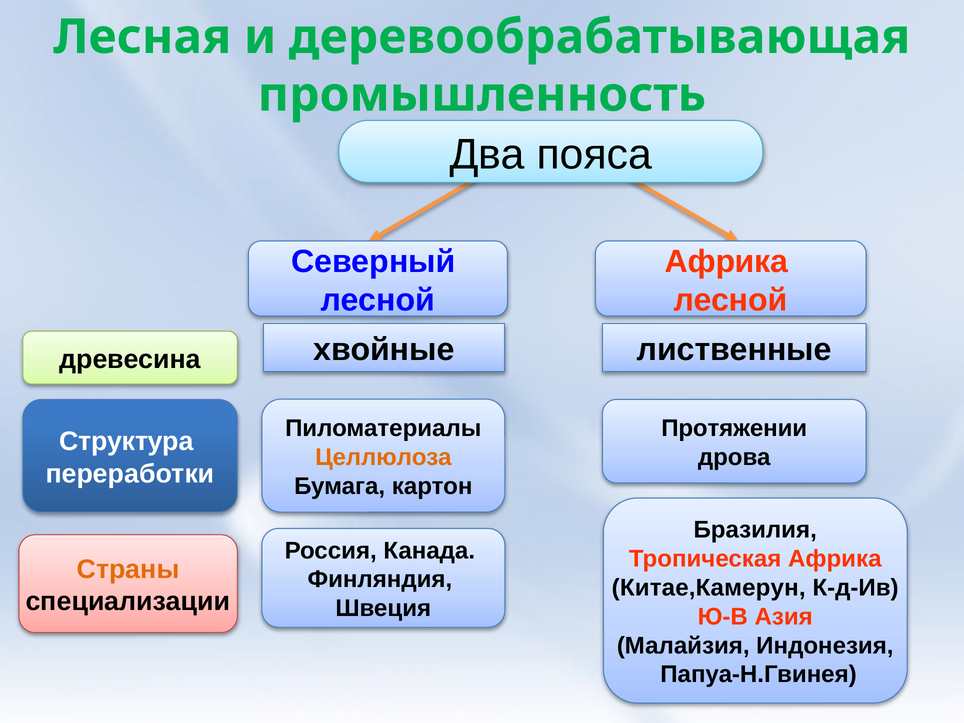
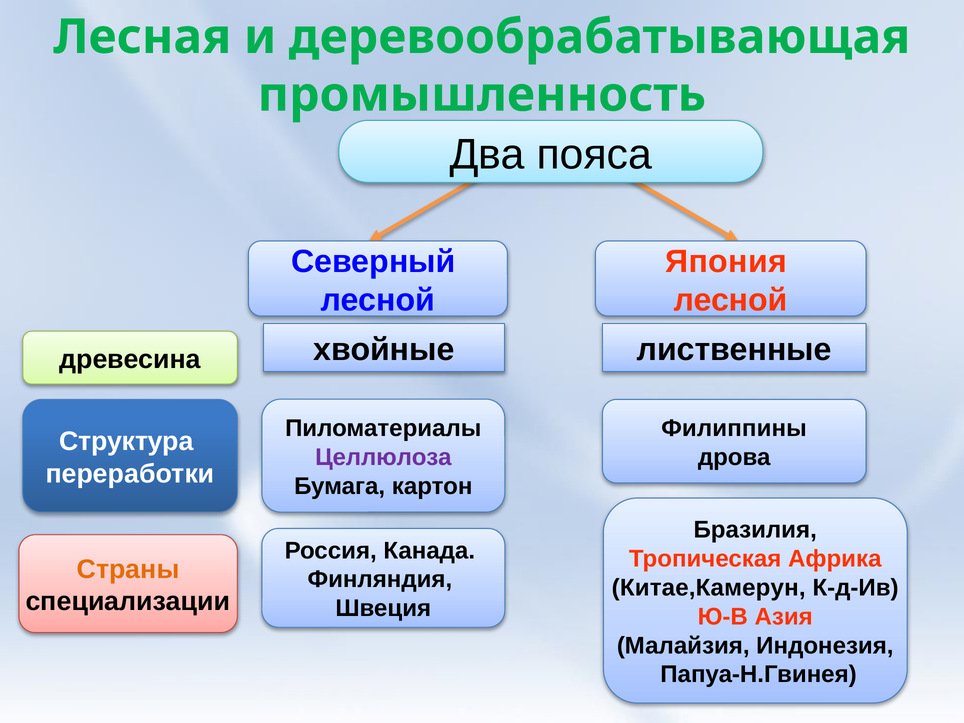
Африка at (726, 261): Африка -> Япония
Протяжении: Протяжении -> Филиппины
Целлюлоза colour: orange -> purple
